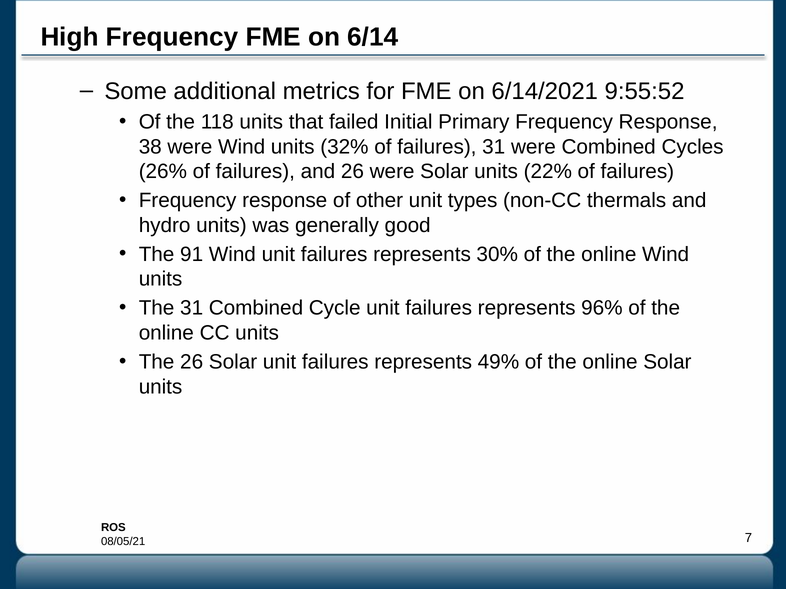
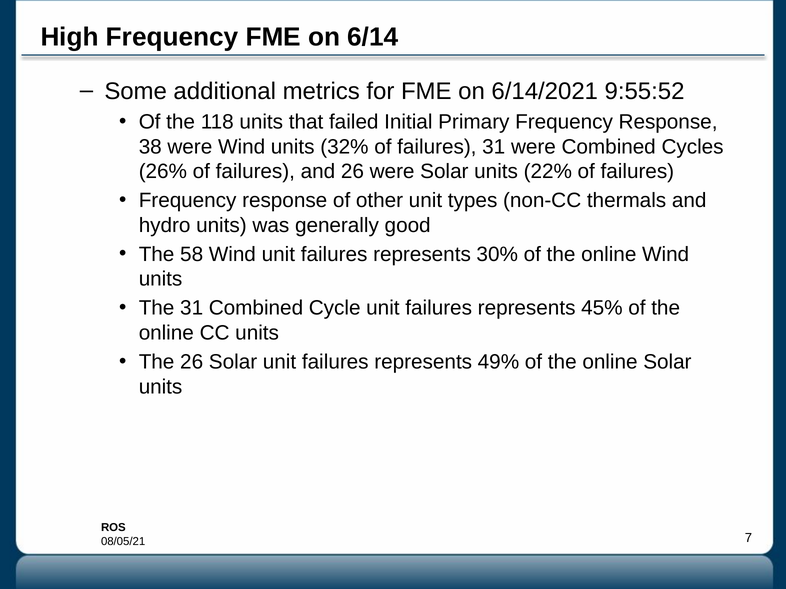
91: 91 -> 58
96%: 96% -> 45%
